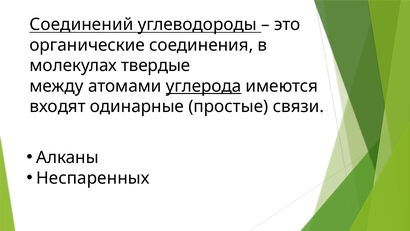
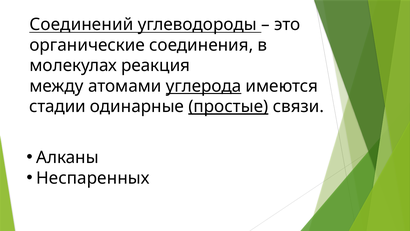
твердые: твердые -> реакция
входят: входят -> стадии
простые underline: none -> present
